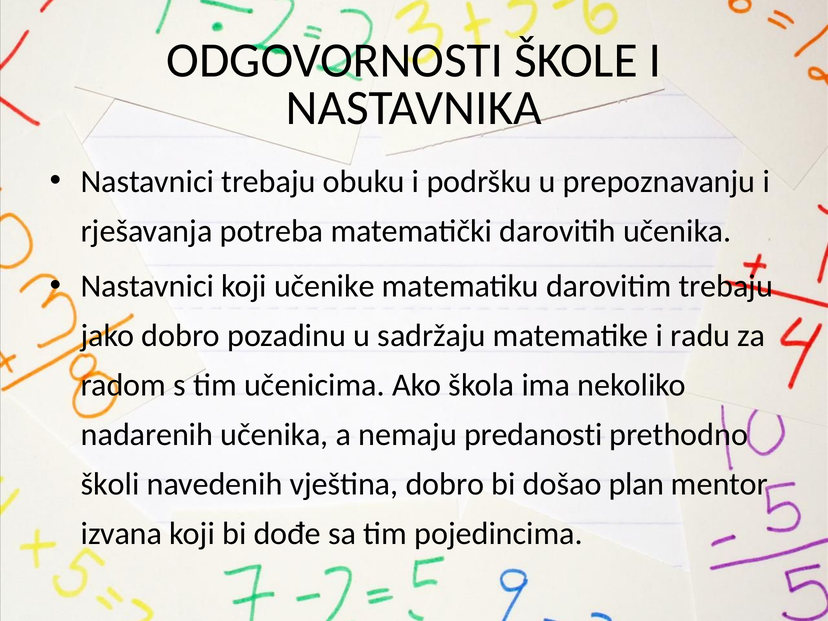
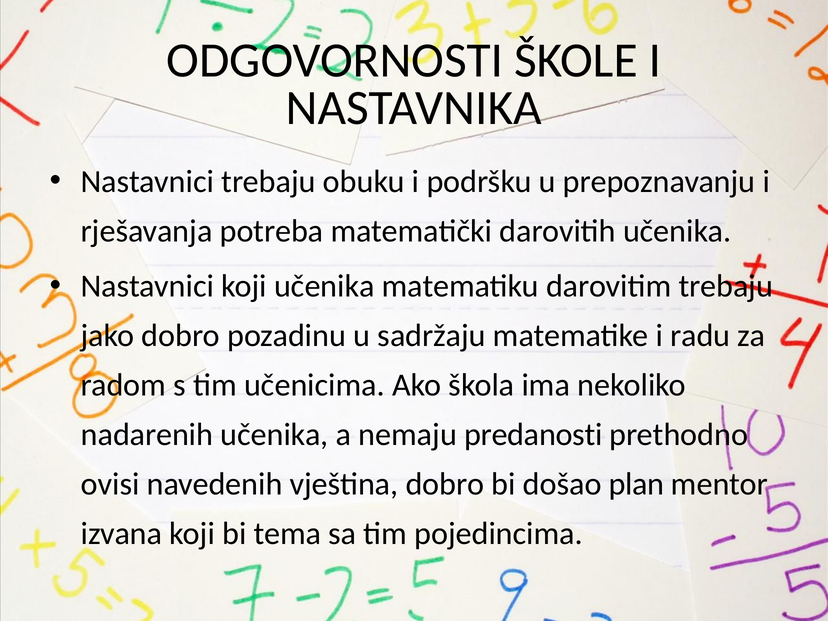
koji učenike: učenike -> učenika
školi: školi -> ovisi
dođe: dođe -> tema
